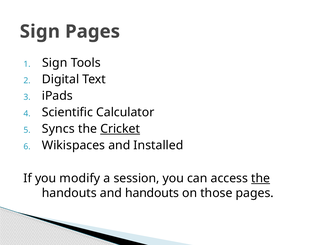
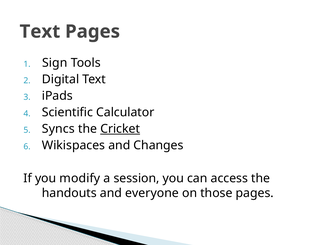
Sign at (40, 32): Sign -> Text
Installed: Installed -> Changes
the at (261, 179) underline: present -> none
and handouts: handouts -> everyone
